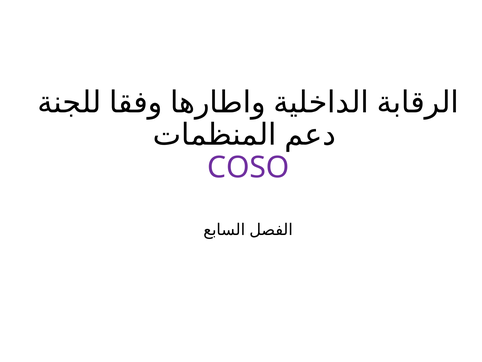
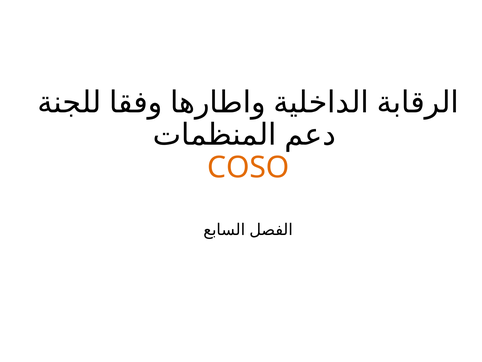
COSO colour: purple -> orange
